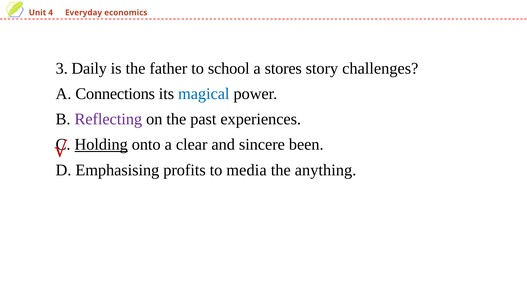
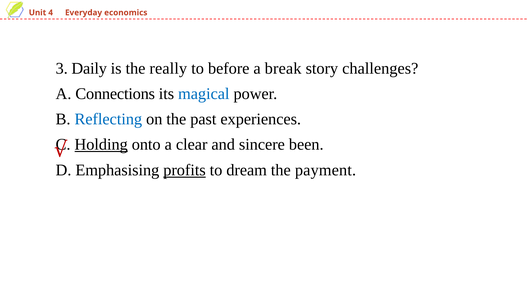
father: father -> really
school: school -> before
stores: stores -> break
Reflecting colour: purple -> blue
profits underline: none -> present
media: media -> dream
anything: anything -> payment
